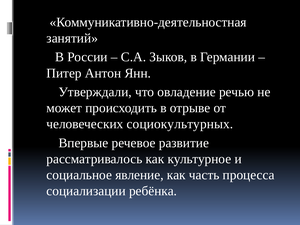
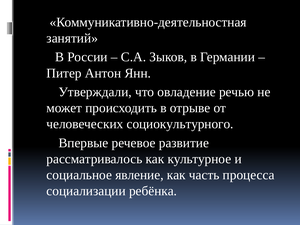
социокультурных: социокультурных -> социокультурного
